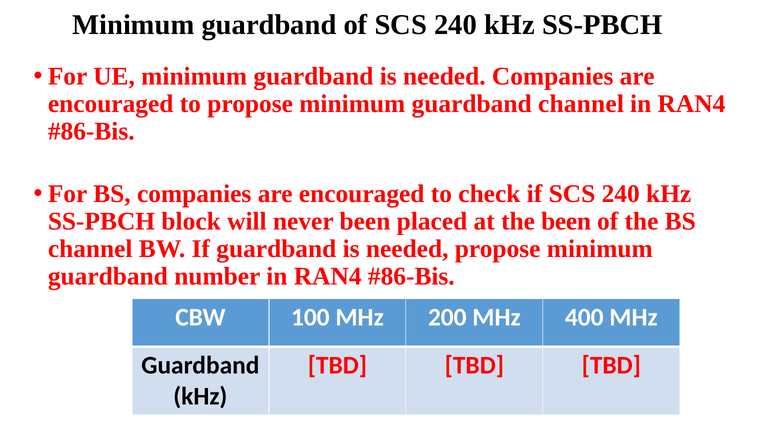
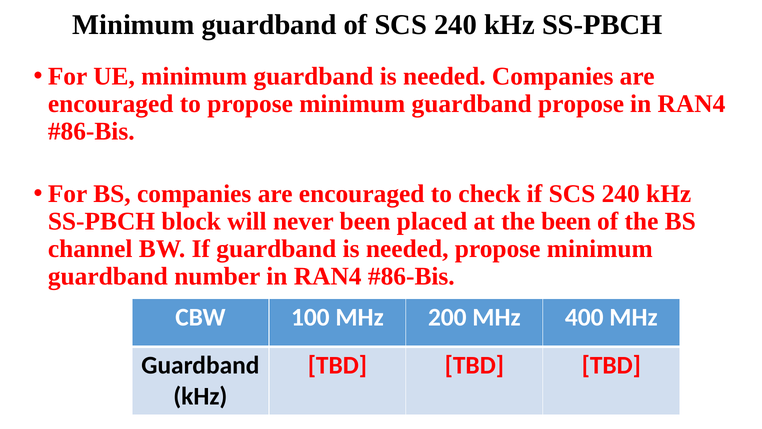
guardband channel: channel -> propose
